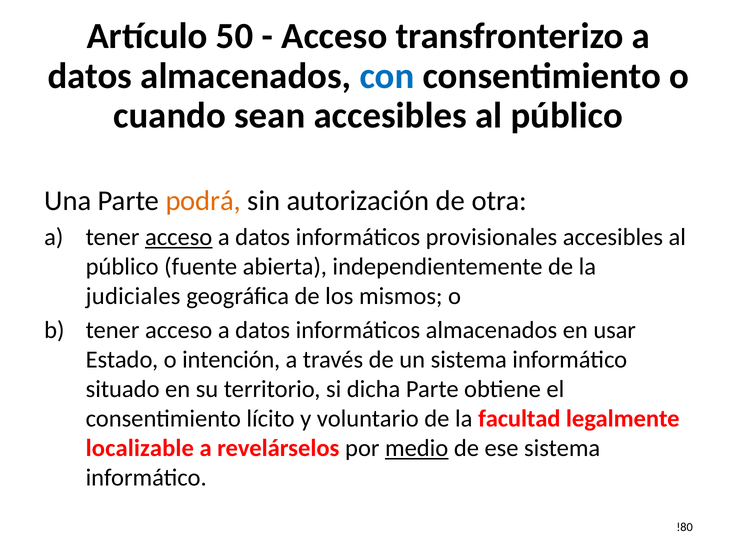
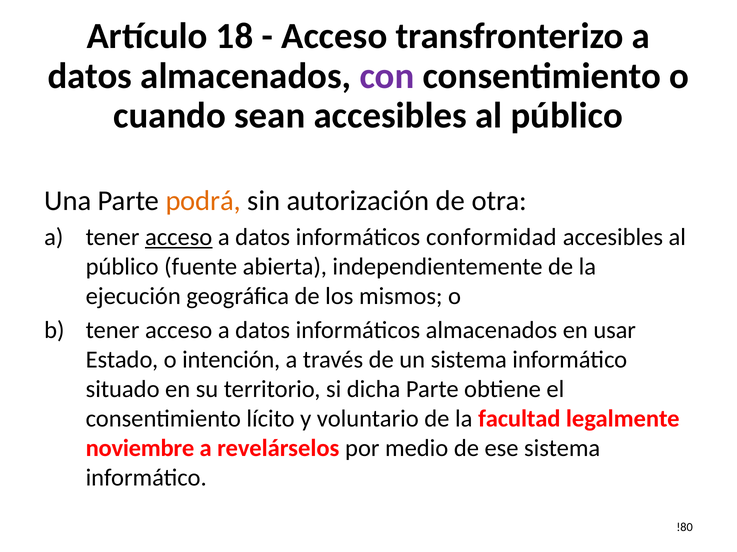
50: 50 -> 18
con colour: blue -> purple
provisionales: provisionales -> conformidad
judiciales: judiciales -> ejecución
localizable: localizable -> noviembre
medio underline: present -> none
